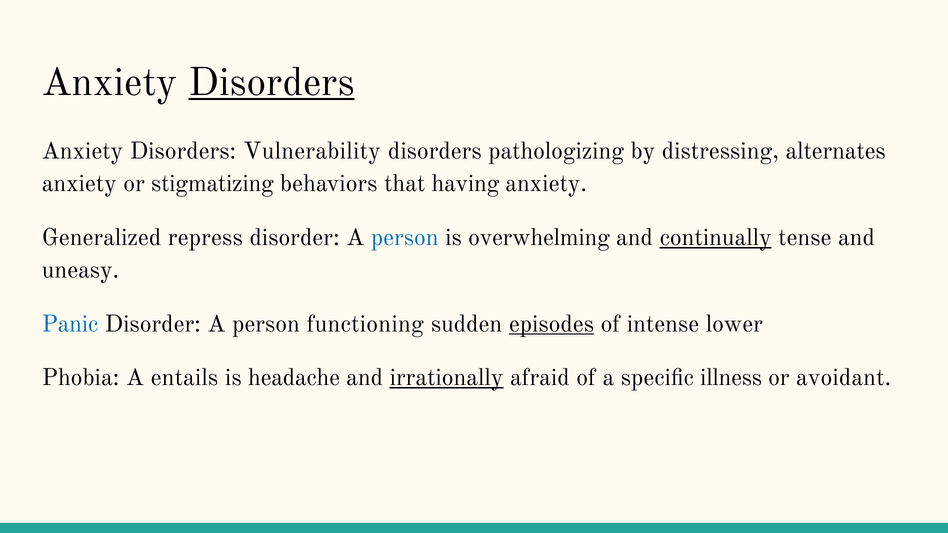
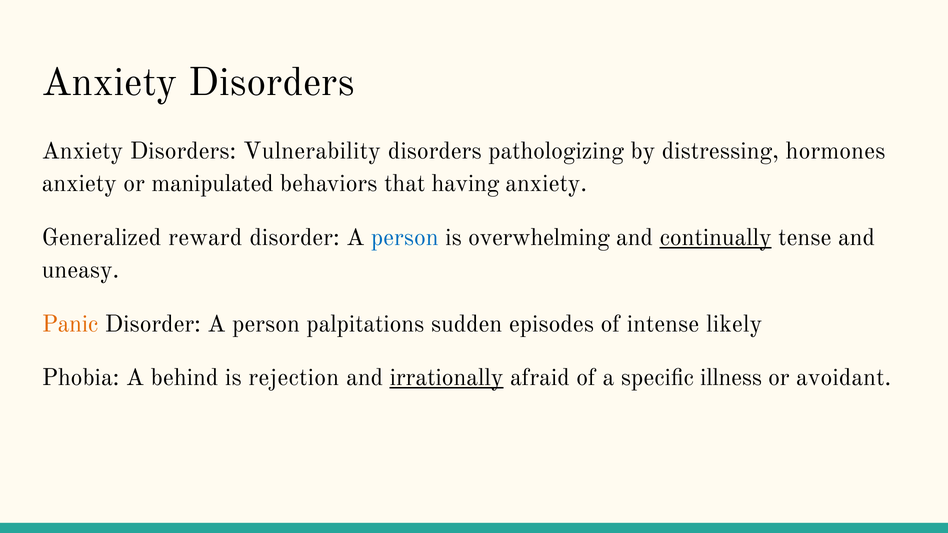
Disorders at (272, 82) underline: present -> none
alternates: alternates -> hormones
stigmatizing: stigmatizing -> manipulated
repress: repress -> reward
Panic colour: blue -> orange
functioning: functioning -> palpitations
episodes underline: present -> none
lower: lower -> likely
entails: entails -> behind
headache: headache -> rejection
